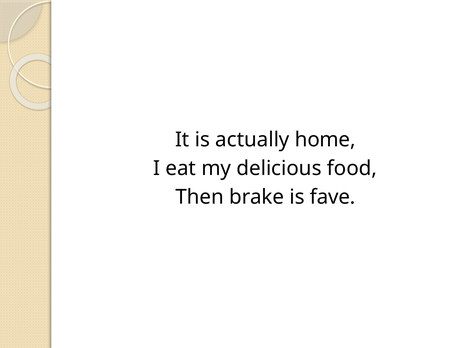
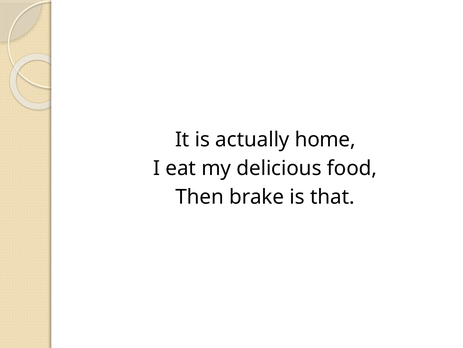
fave: fave -> that
